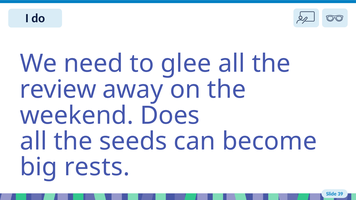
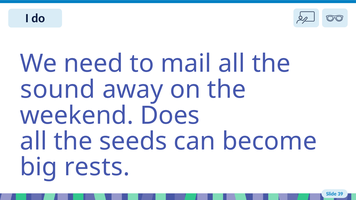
glee: glee -> mail
review: review -> sound
